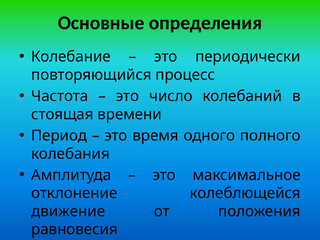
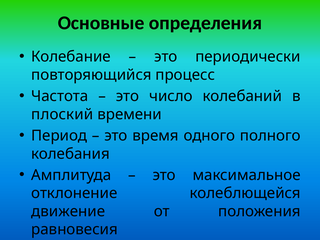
стоящая: стоящая -> плоский
